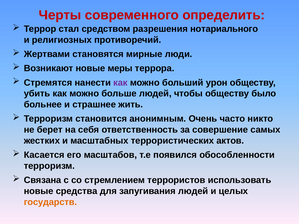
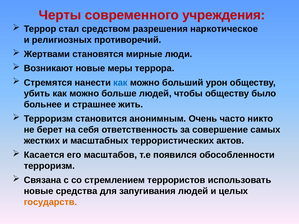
определить: определить -> учреждения
нотариального: нотариального -> наркотическое
как at (120, 83) colour: purple -> blue
